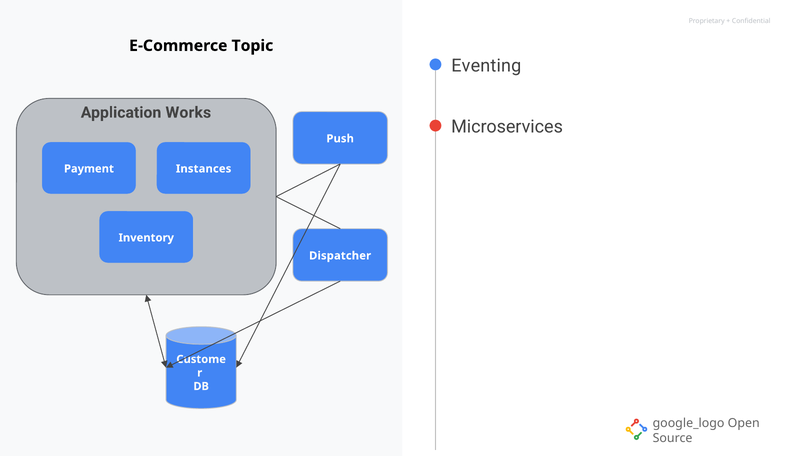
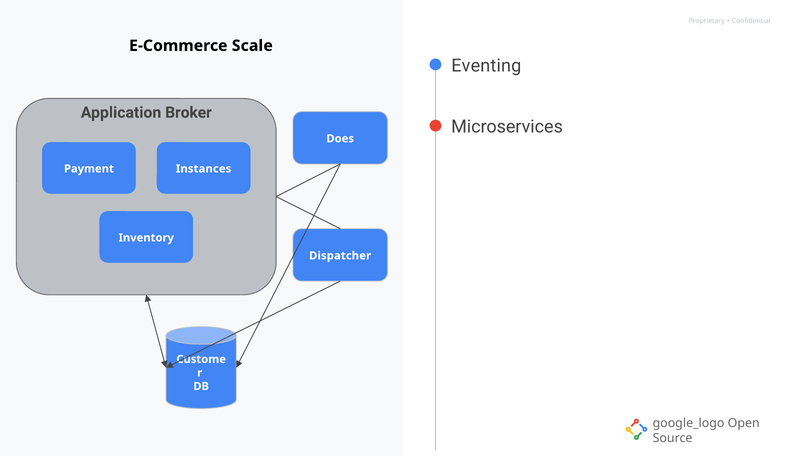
Topic: Topic -> Scale
Works: Works -> Broker
Push: Push -> Does
